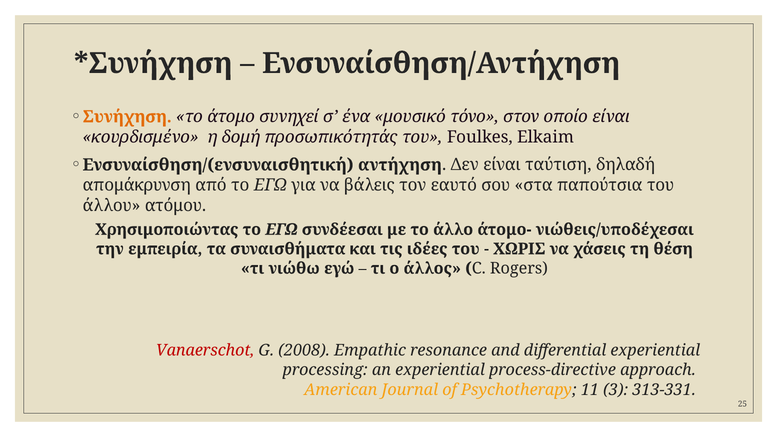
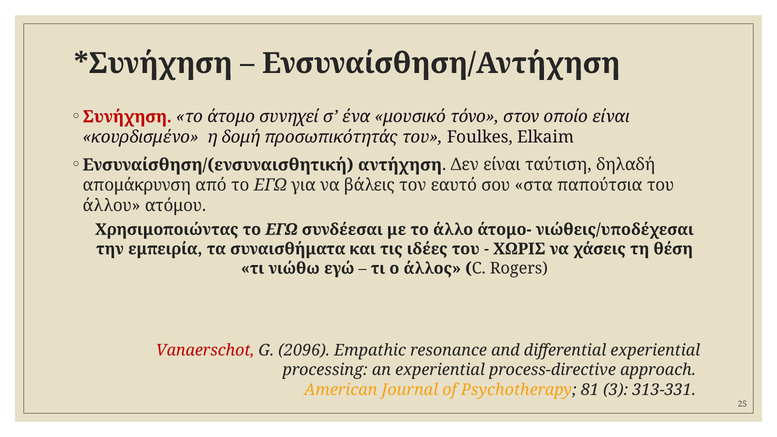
Συνήχηση colour: orange -> red
2008: 2008 -> 2096
11: 11 -> 81
